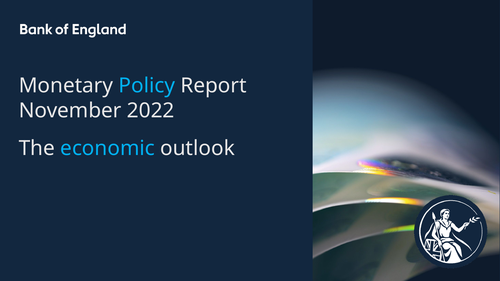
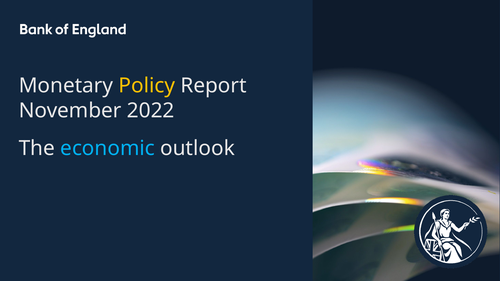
Policy colour: light blue -> yellow
